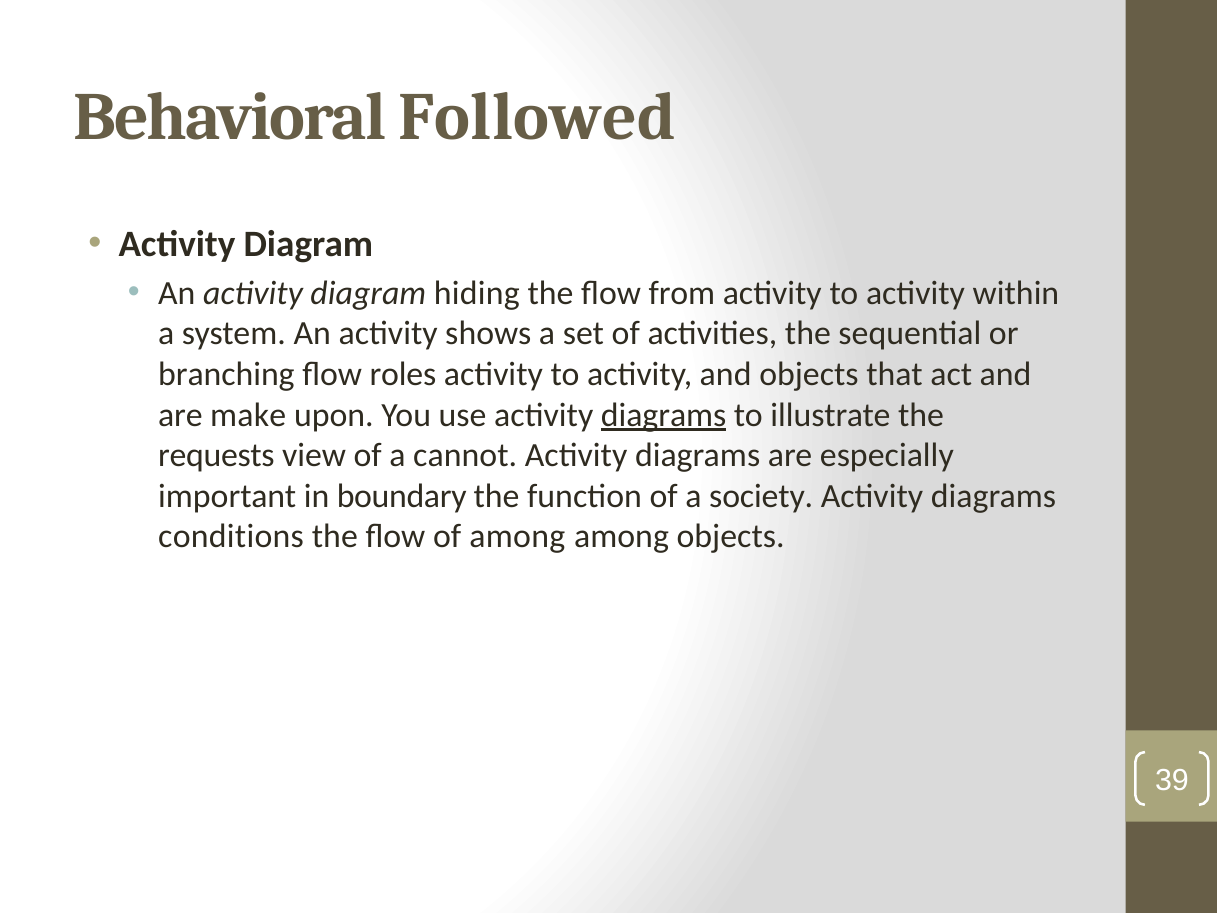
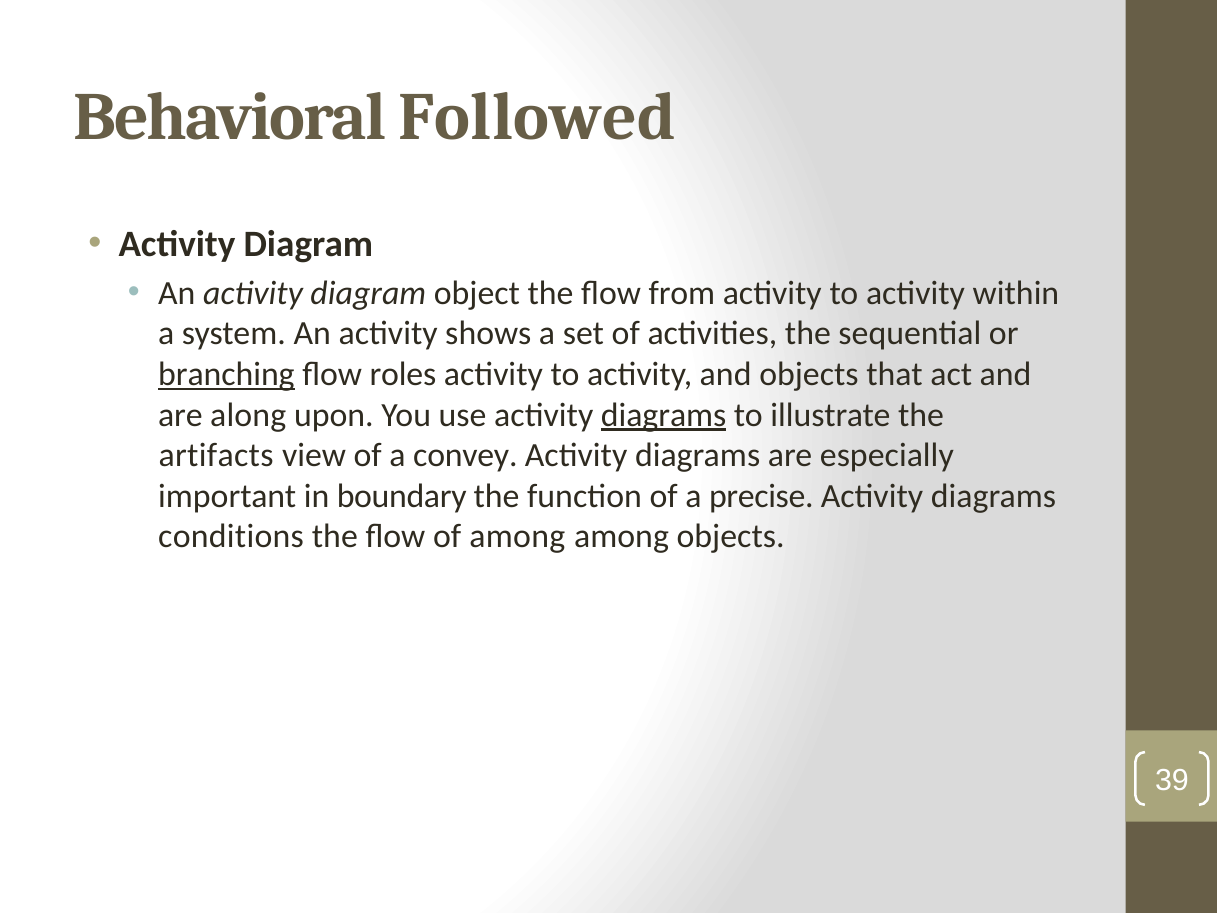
hiding: hiding -> object
branching underline: none -> present
make: make -> along
requests: requests -> artifacts
cannot: cannot -> convey
society: society -> precise
